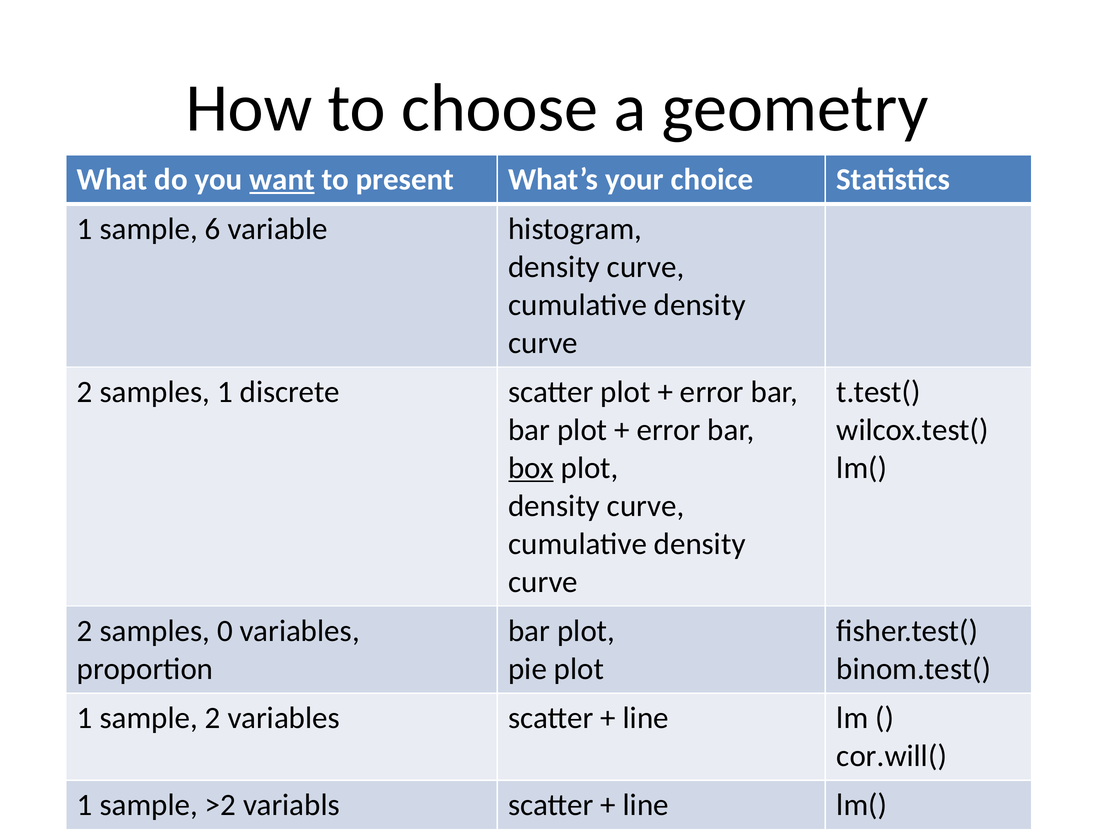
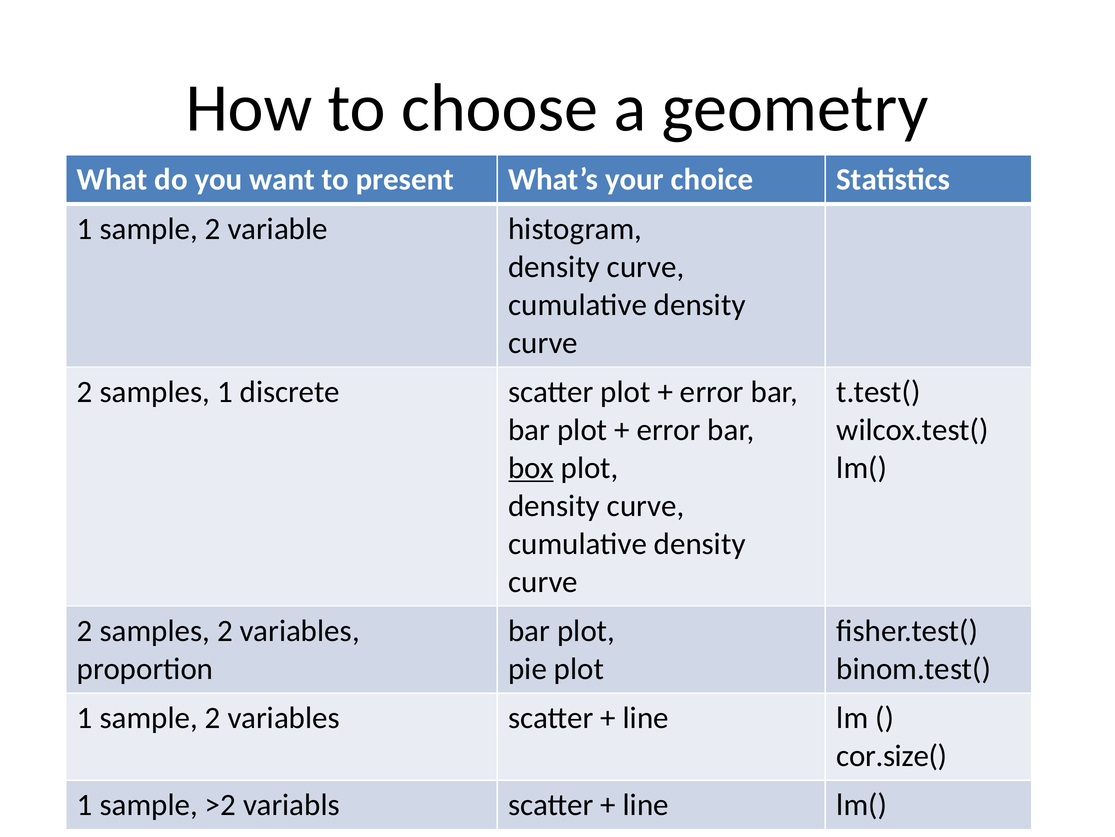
want underline: present -> none
6 at (213, 229): 6 -> 2
samples 0: 0 -> 2
cor.will(: cor.will( -> cor.size(
